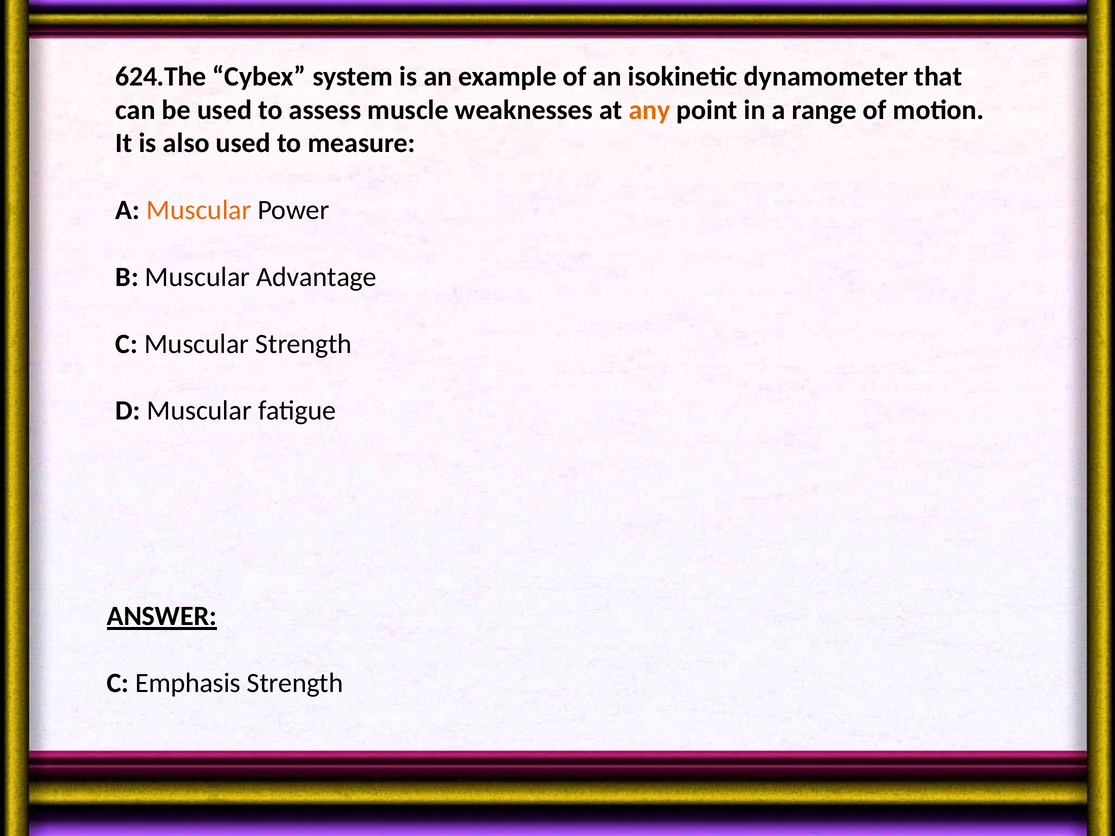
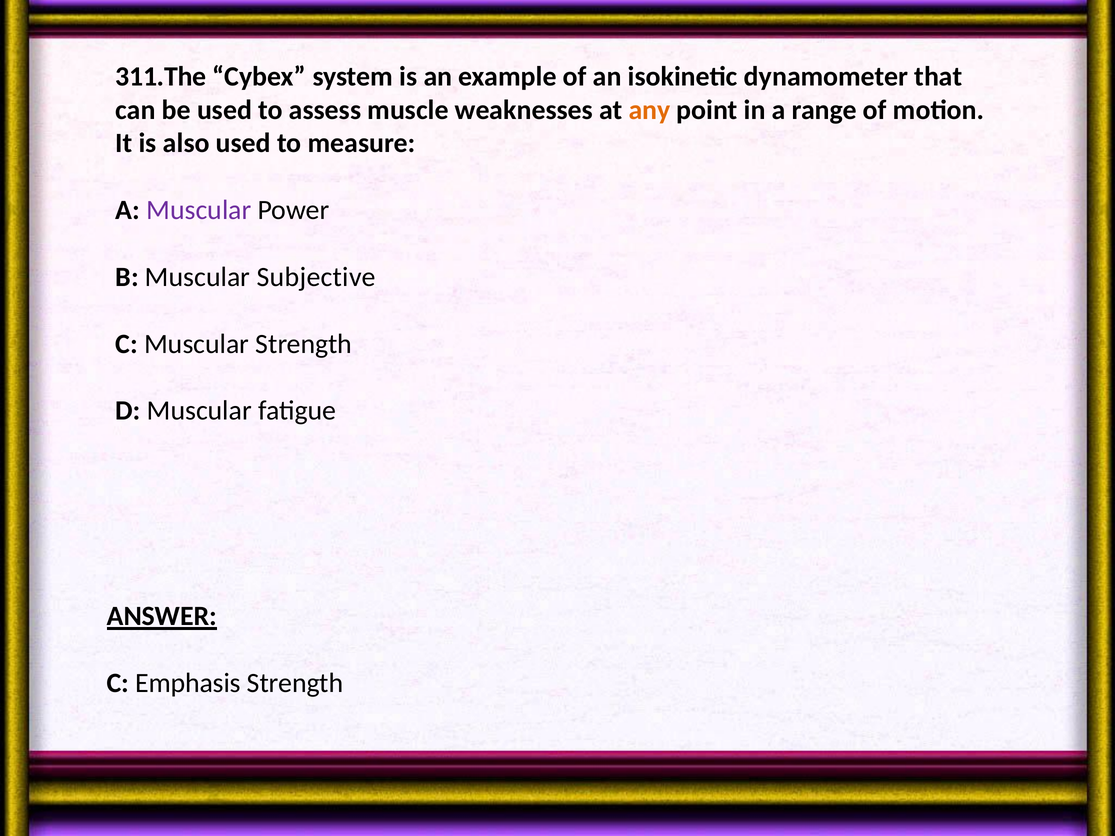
624.The: 624.The -> 311.The
Muscular at (199, 210) colour: orange -> purple
Advantage: Advantage -> Subjective
